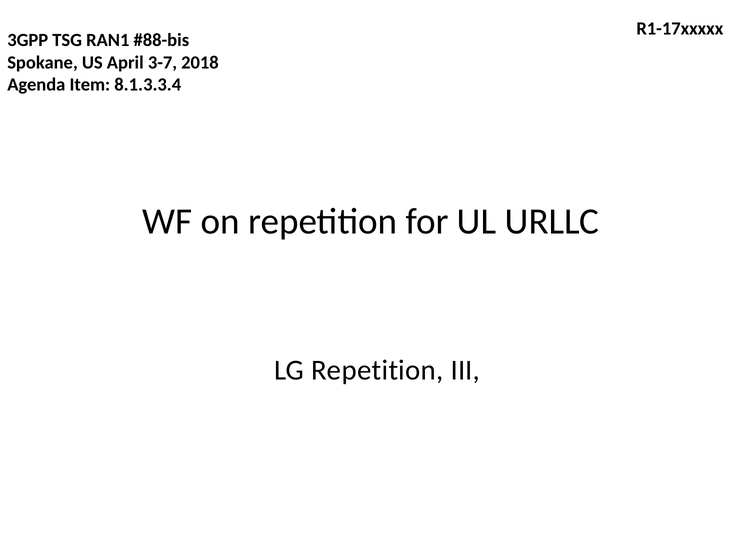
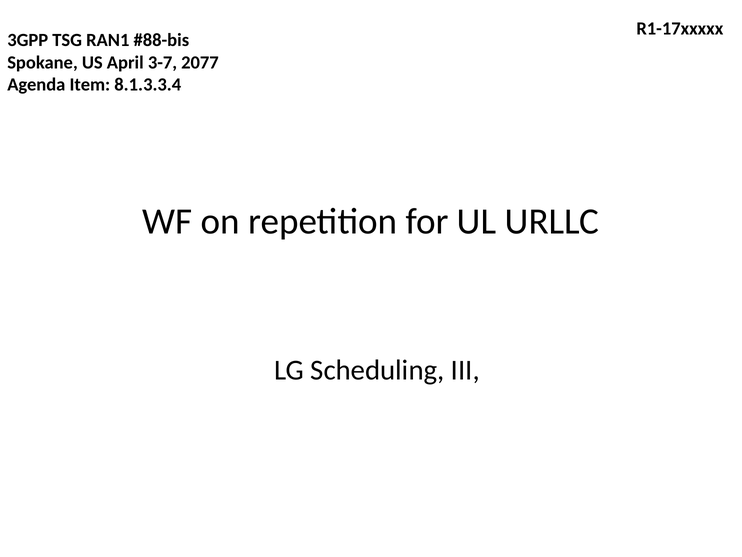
2018: 2018 -> 2077
LG Repetition: Repetition -> Scheduling
